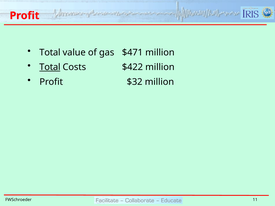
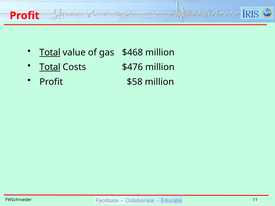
Total at (50, 53) underline: none -> present
$471: $471 -> $468
$422: $422 -> $476
$32: $32 -> $58
